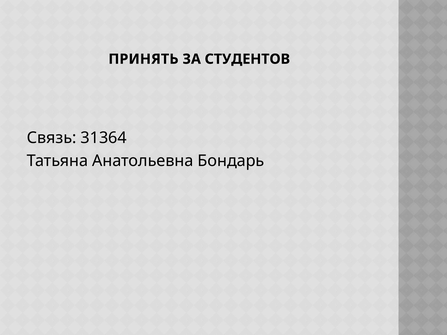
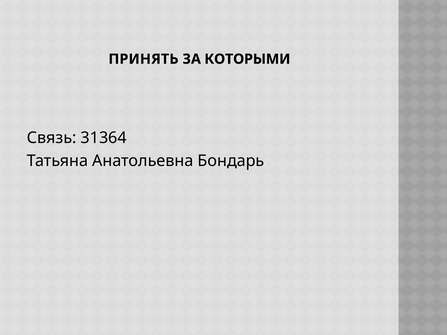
СТУДЕНТОВ: СТУДЕНТОВ -> КОТОРЫМИ
